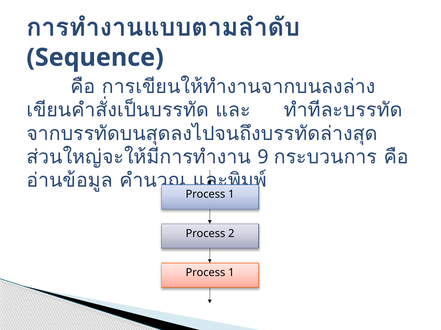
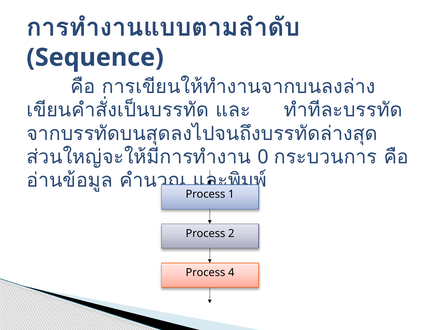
9: 9 -> 0
1 at (231, 273): 1 -> 4
